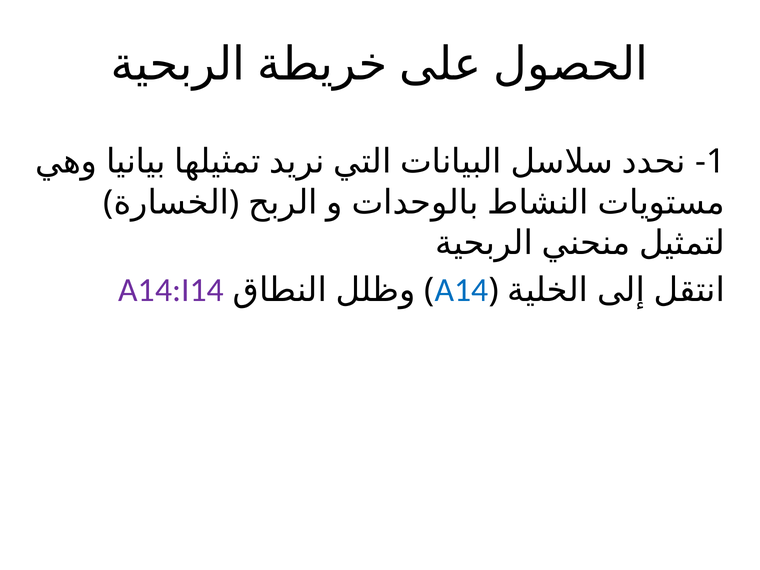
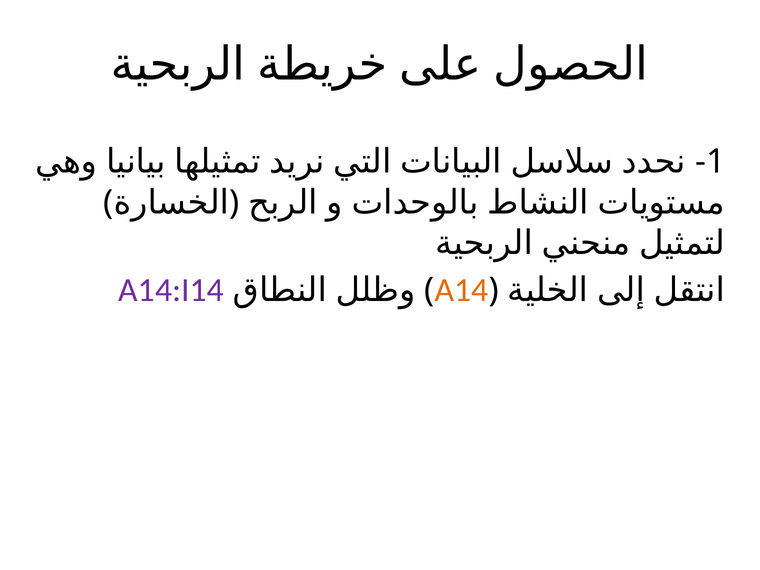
A14 colour: blue -> orange
